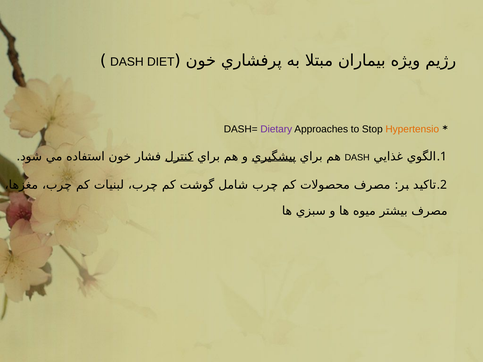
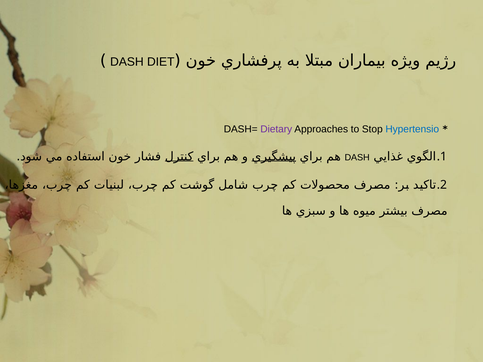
Hypertensio colour: orange -> blue
